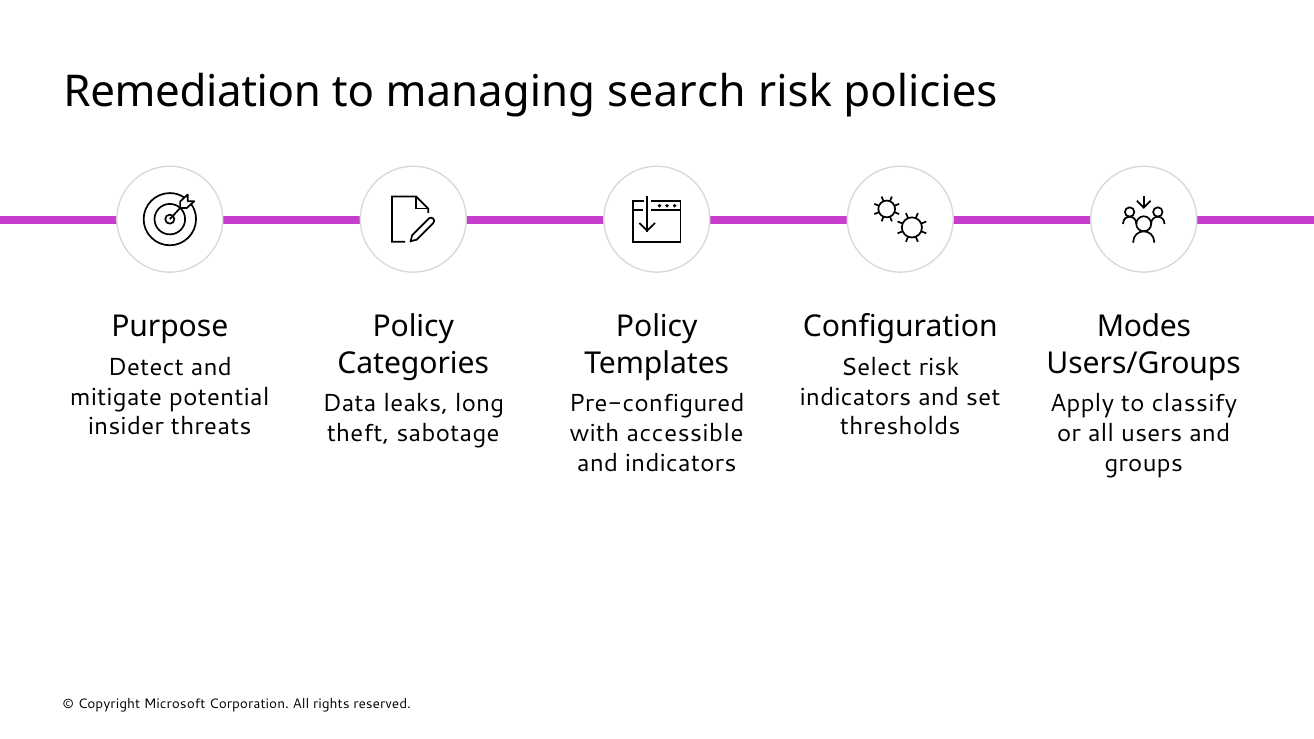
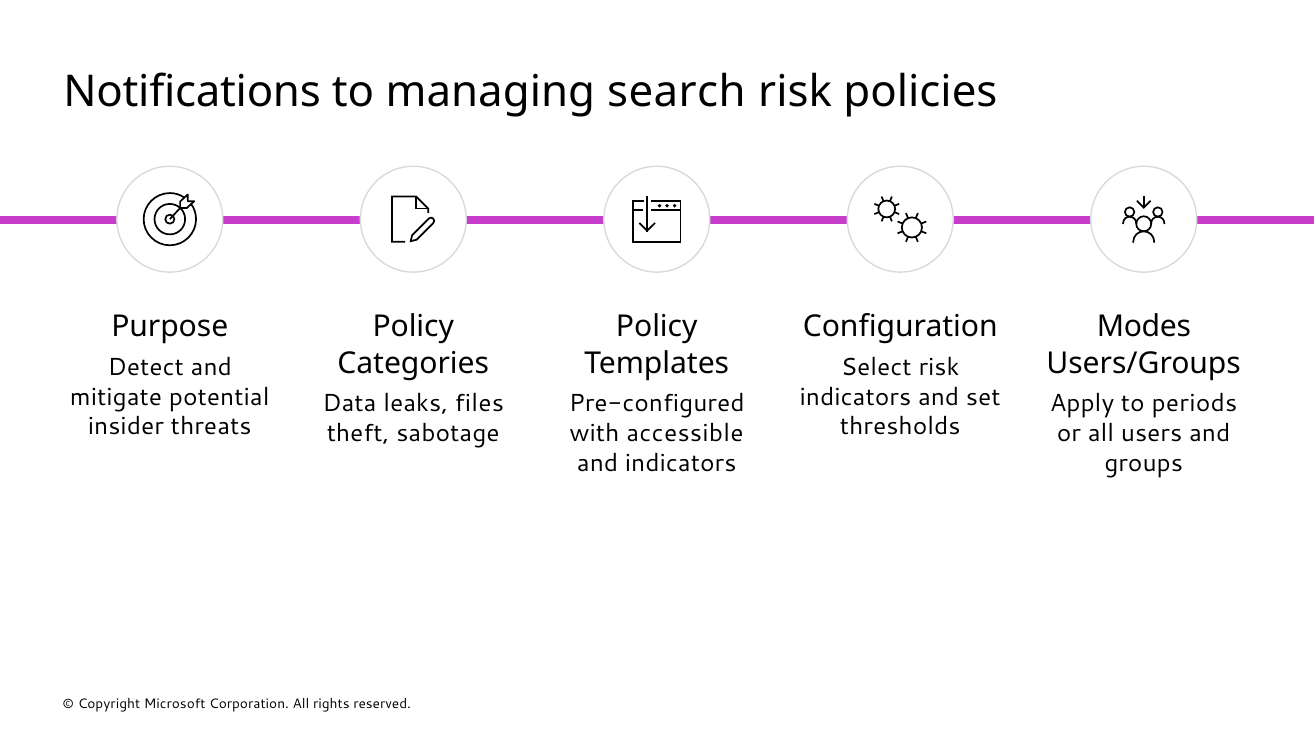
Remediation: Remediation -> Notifications
long: long -> files
classify: classify -> periods
